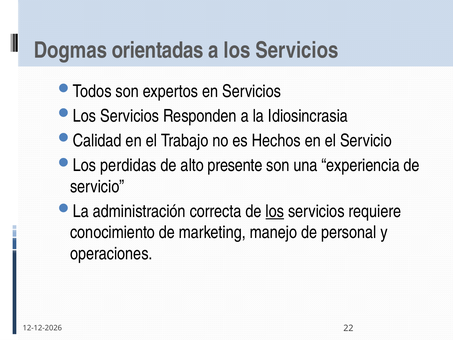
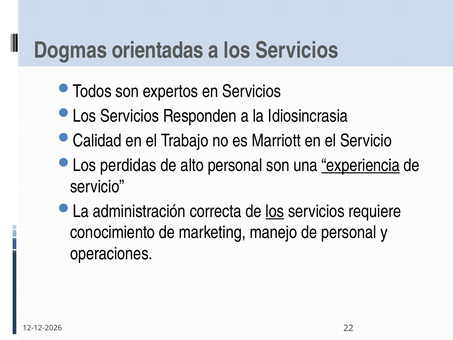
Hechos: Hechos -> Marriott
alto presente: presente -> personal
experiencia underline: none -> present
